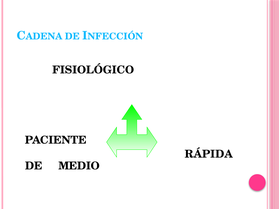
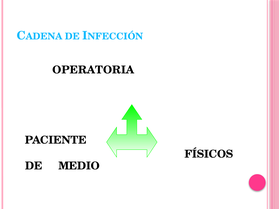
FISIOLÓGICO: FISIOLÓGICO -> OPERATORIA
RÁPIDA: RÁPIDA -> FÍSICOS
